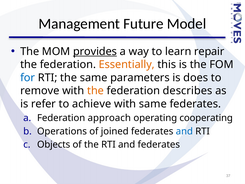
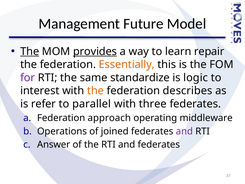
The at (30, 51) underline: none -> present
for colour: blue -> purple
parameters: parameters -> standardize
does: does -> logic
remove: remove -> interest
achieve: achieve -> parallel
with same: same -> three
cooperating: cooperating -> middleware
and at (184, 131) colour: blue -> purple
Objects: Objects -> Answer
